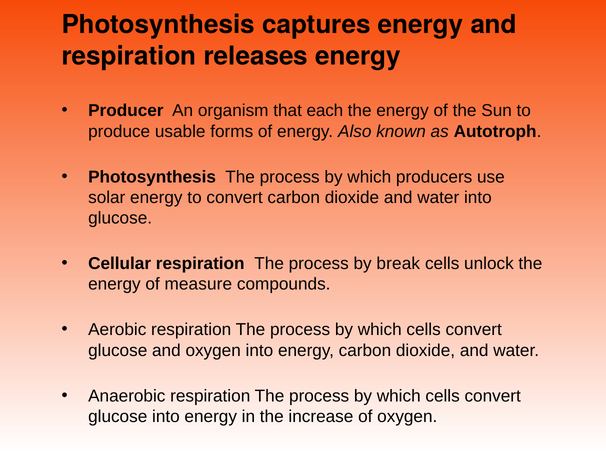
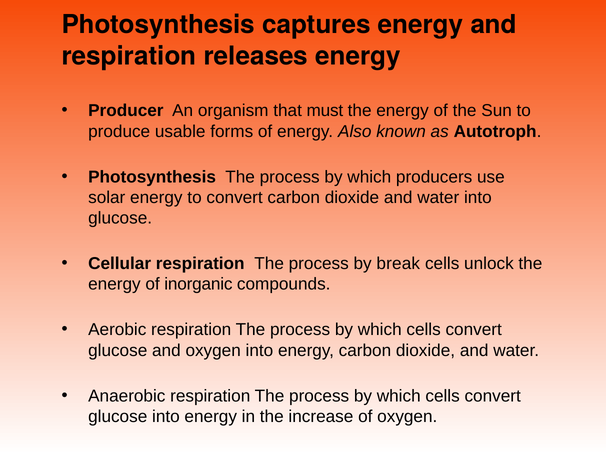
each: each -> must
measure: measure -> inorganic
